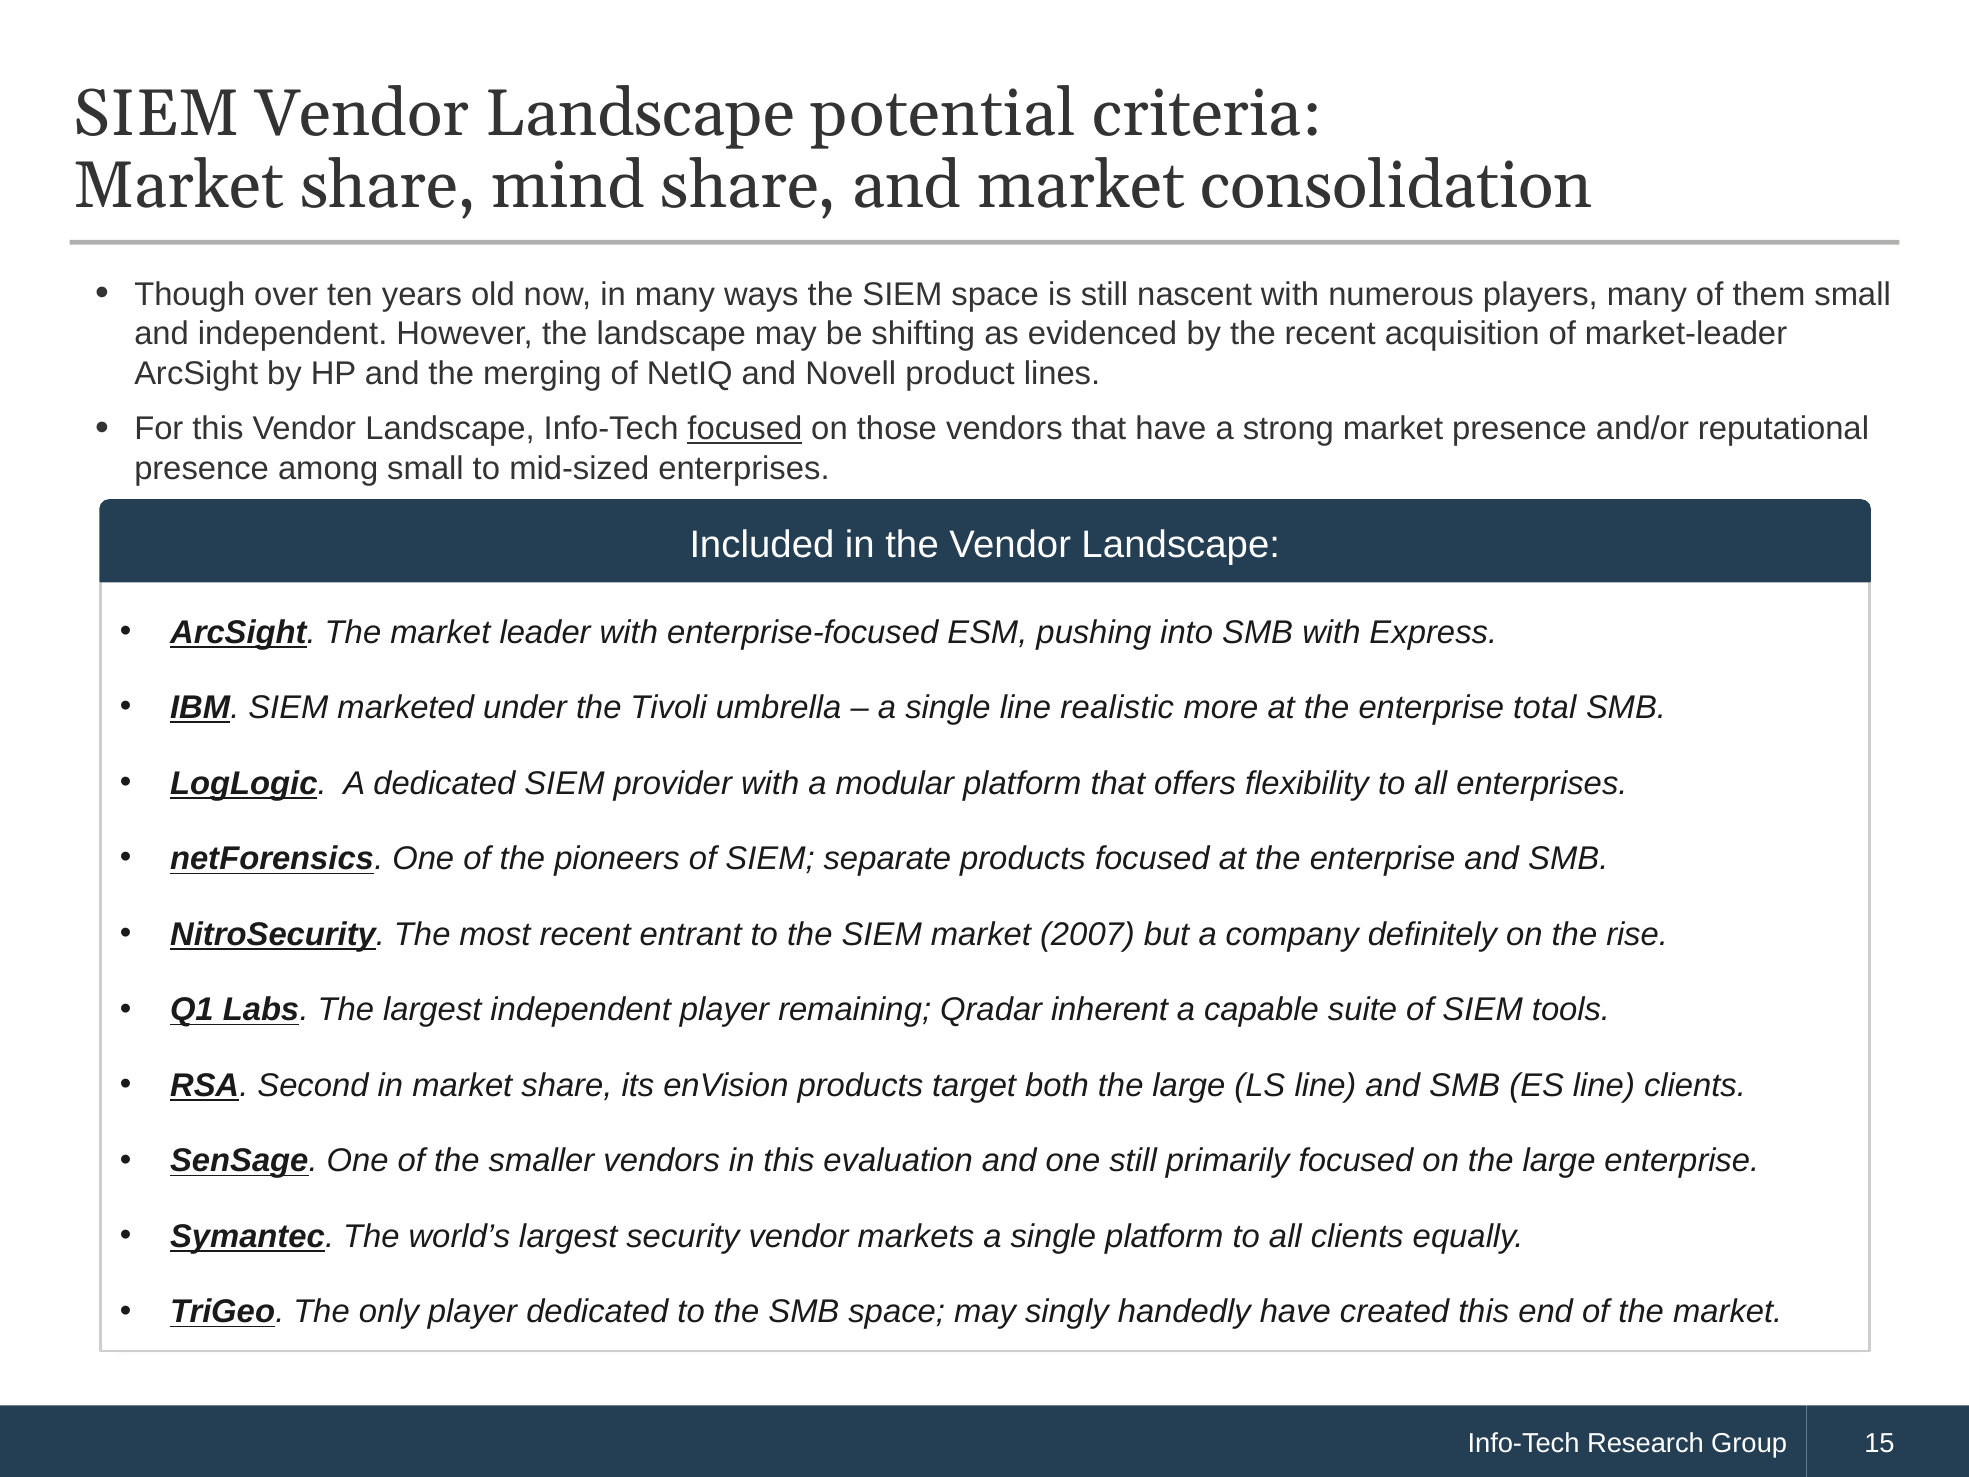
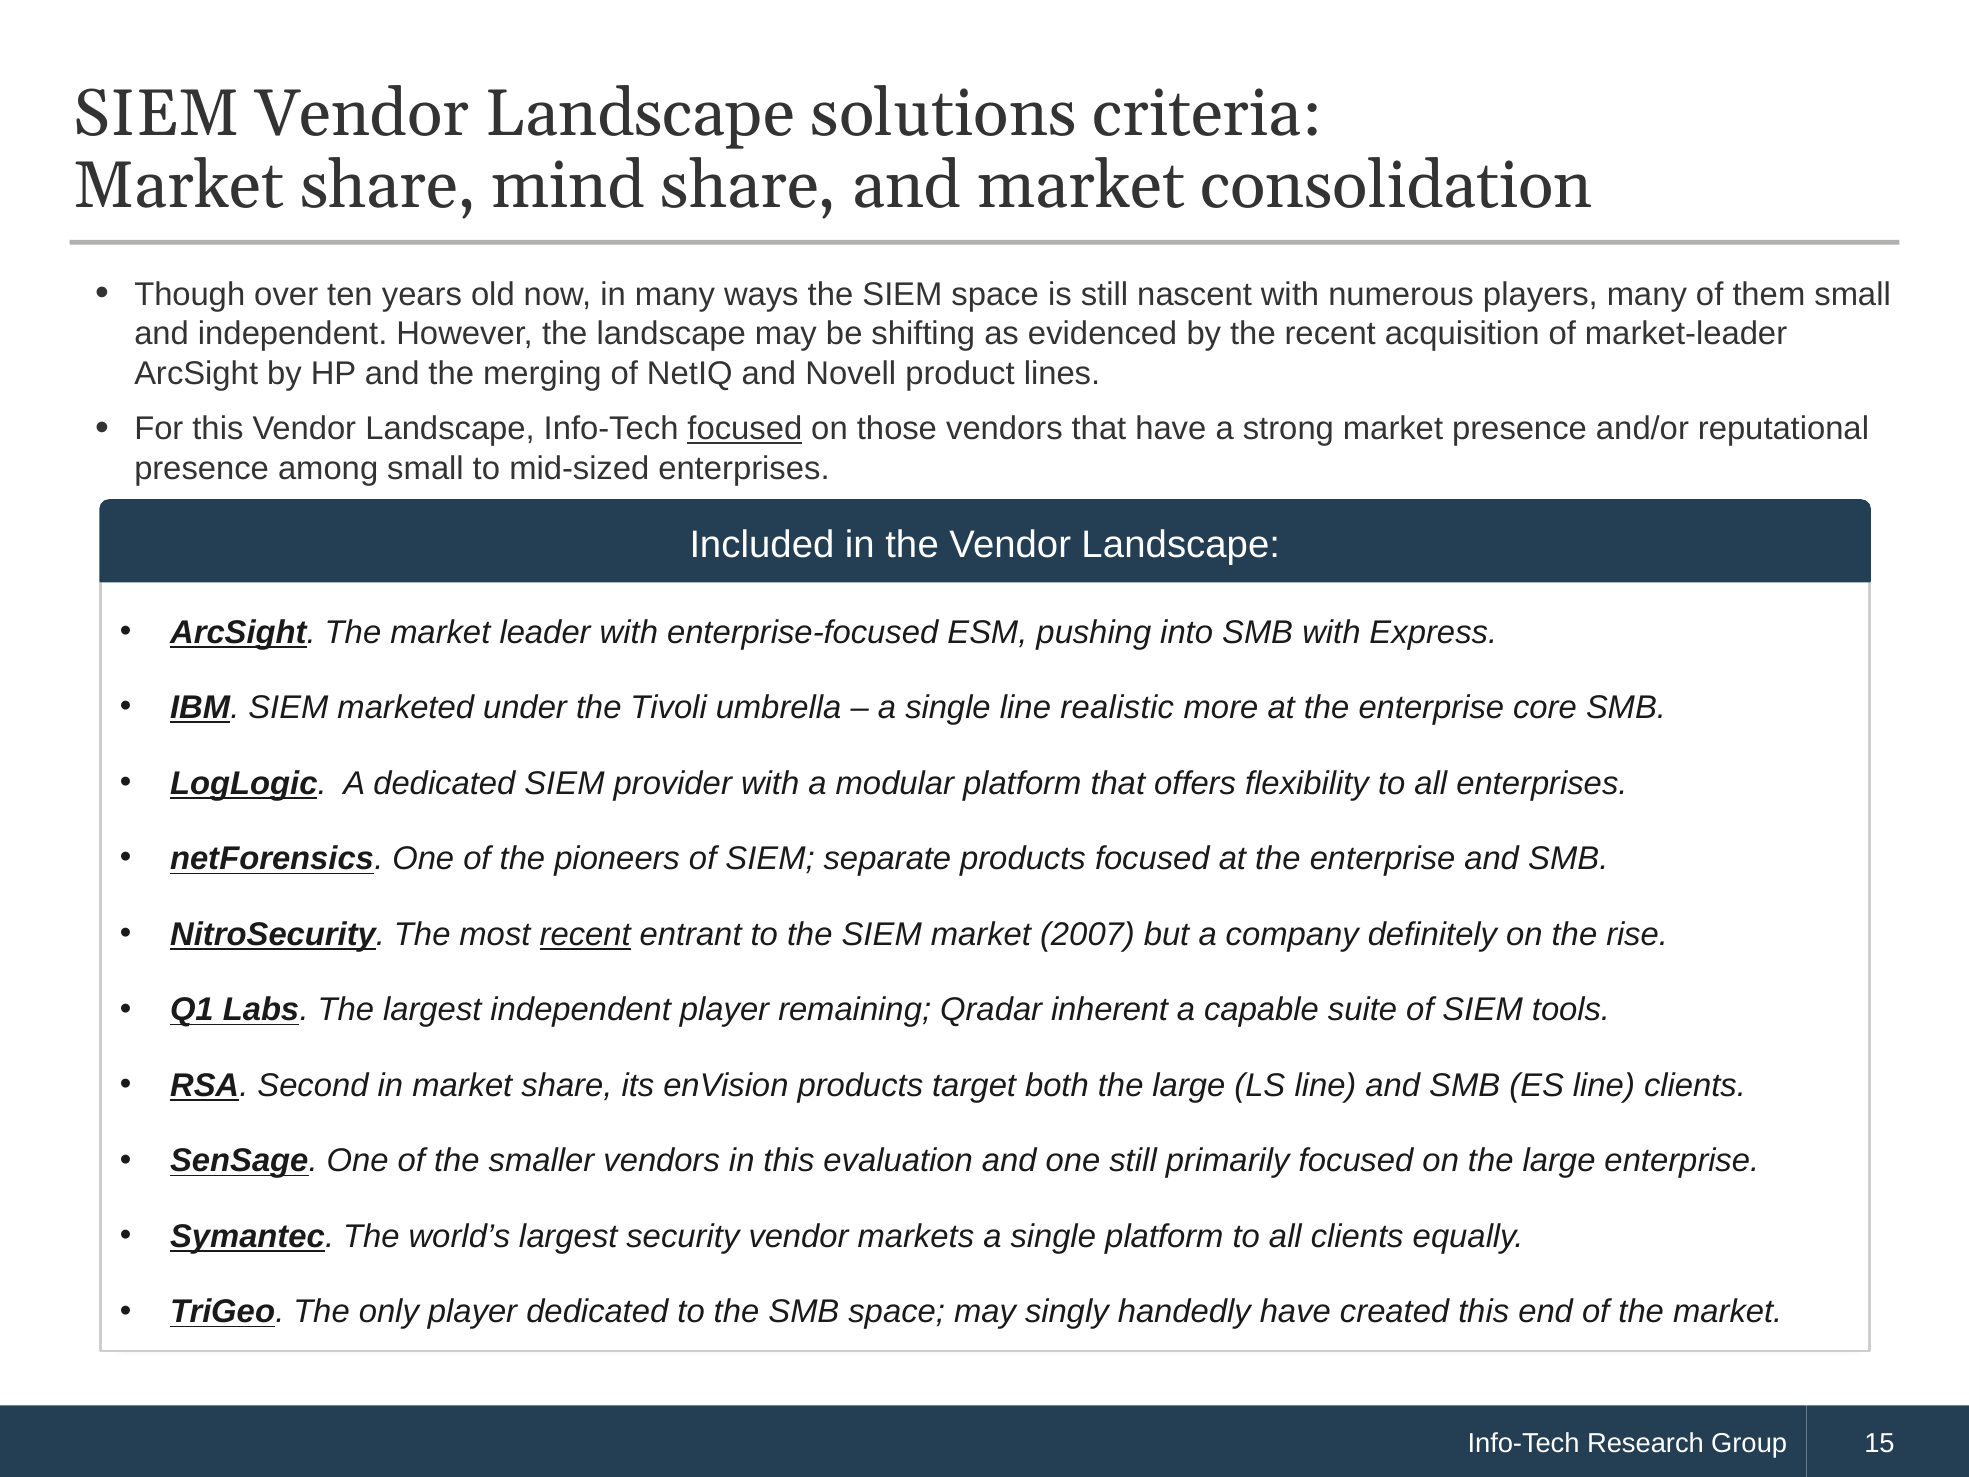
potential: potential -> solutions
total: total -> core
recent at (585, 934) underline: none -> present
